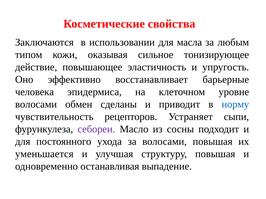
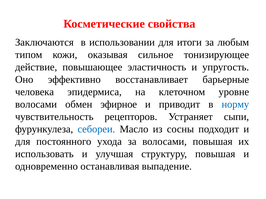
масла: масла -> итоги
сделаны: сделаны -> эфирное
себореи colour: purple -> blue
уменьшается: уменьшается -> использовать
